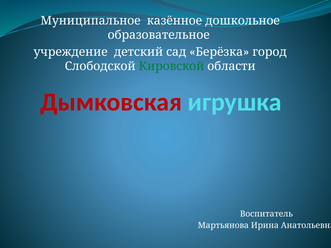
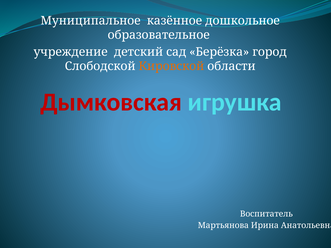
Кировской colour: green -> orange
